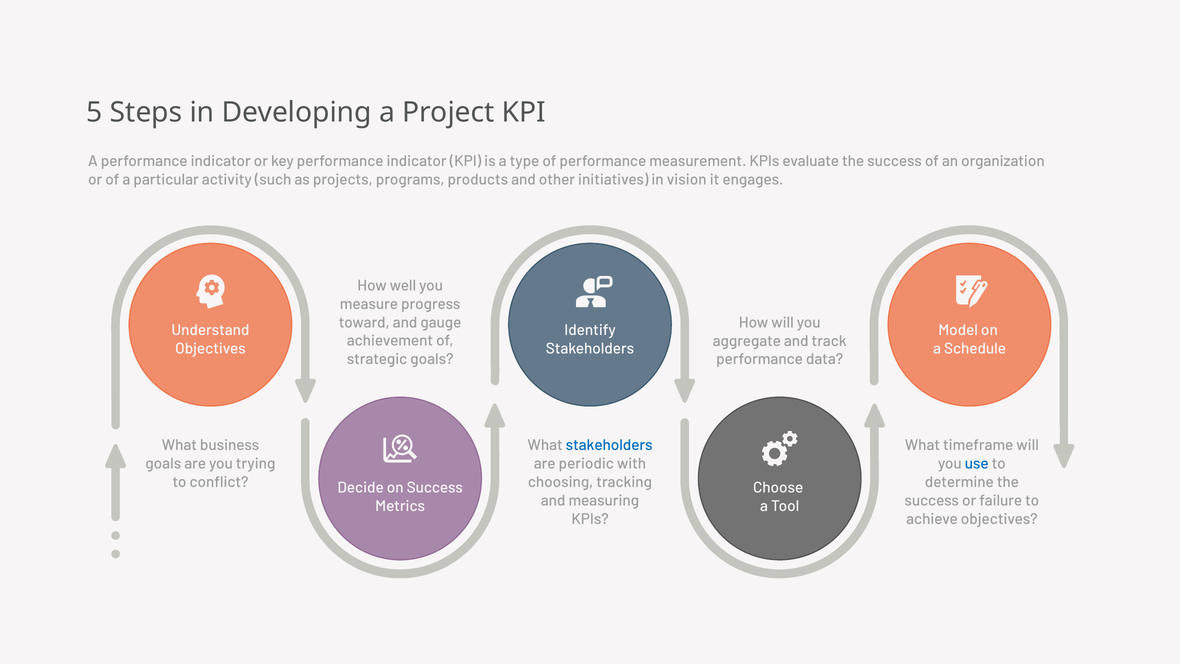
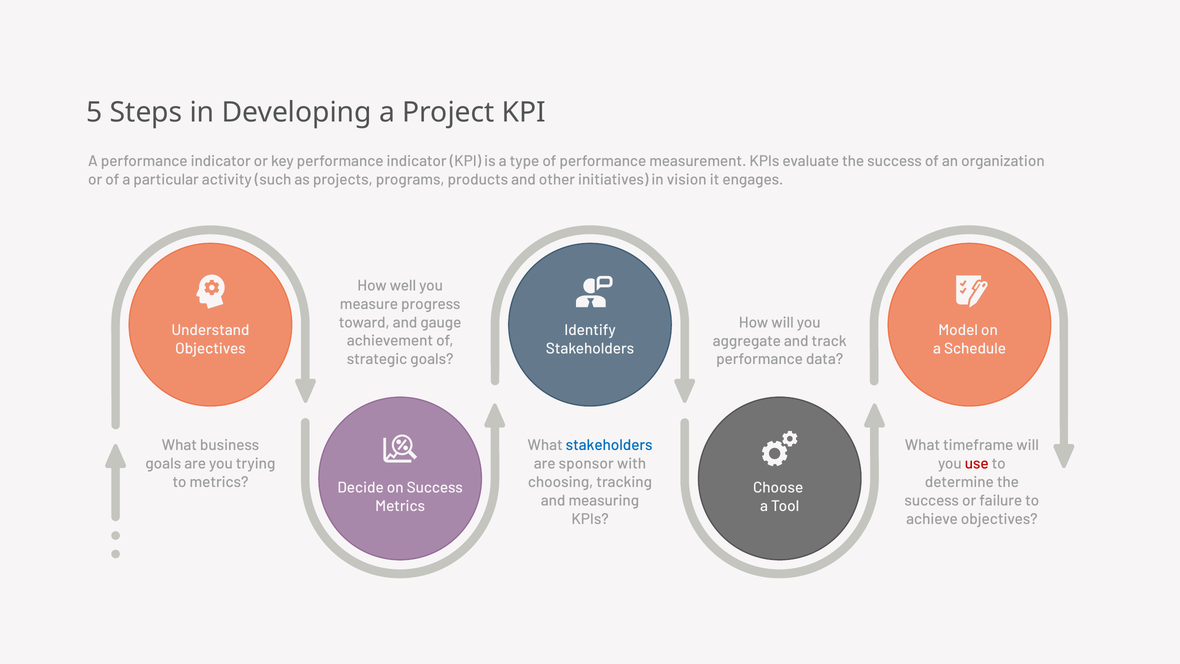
periodic: periodic -> sponsor
use colour: blue -> red
to conflict: conflict -> metrics
